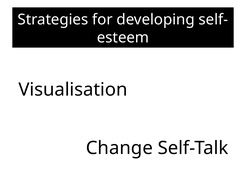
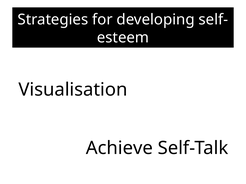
Change: Change -> Achieve
